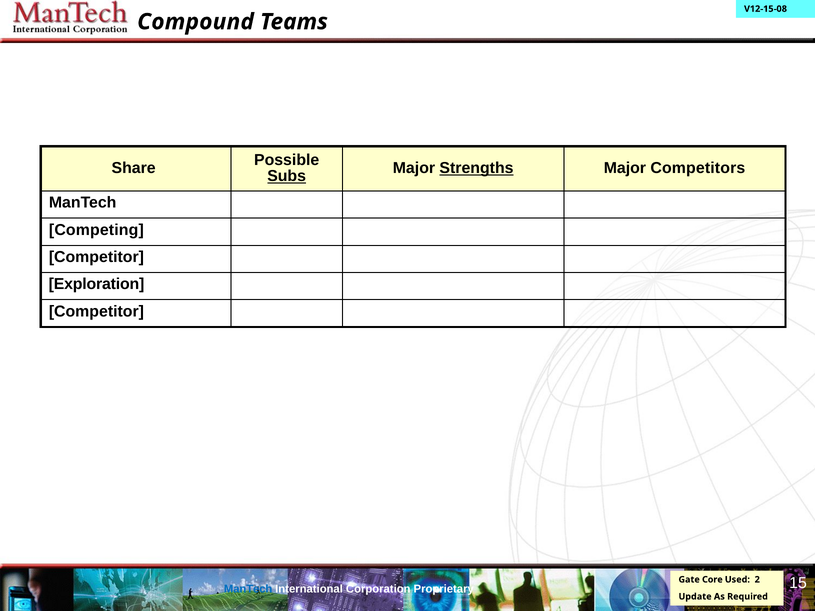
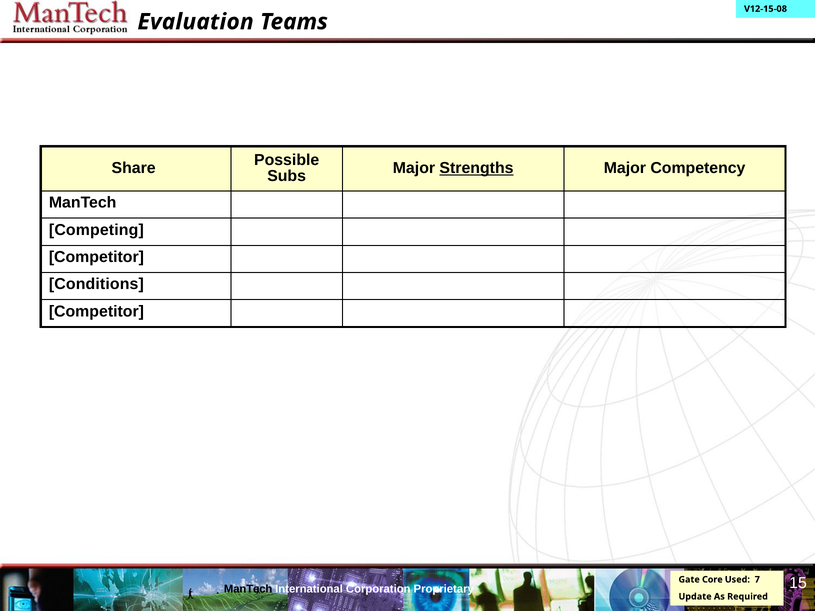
Compound: Compound -> Evaluation
Competitors: Competitors -> Competency
Subs underline: present -> none
Exploration: Exploration -> Conditions
2: 2 -> 7
ManTech at (248, 589) colour: blue -> black
